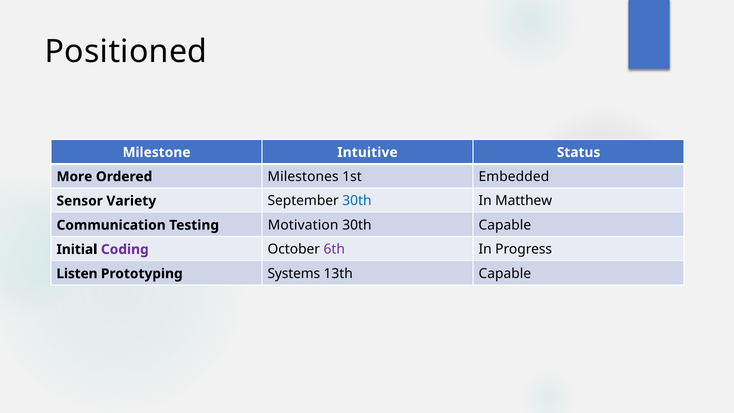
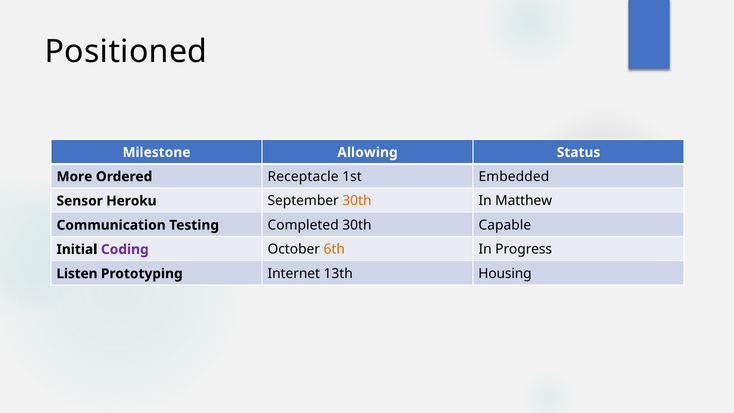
Intuitive: Intuitive -> Allowing
Milestones: Milestones -> Receptacle
Variety: Variety -> Heroku
30th at (357, 201) colour: blue -> orange
Motivation: Motivation -> Completed
6th colour: purple -> orange
Systems: Systems -> Internet
13th Capable: Capable -> Housing
